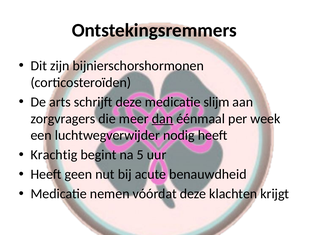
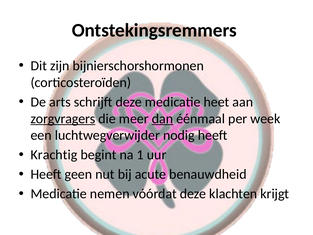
slijm: slijm -> heet
zorgvragers underline: none -> present
5: 5 -> 1
